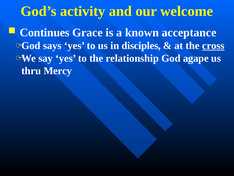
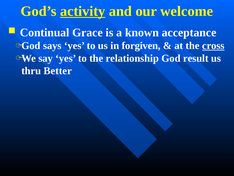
activity underline: none -> present
Continues: Continues -> Continual
disciples: disciples -> forgiven
agape: agape -> result
Mercy: Mercy -> Better
